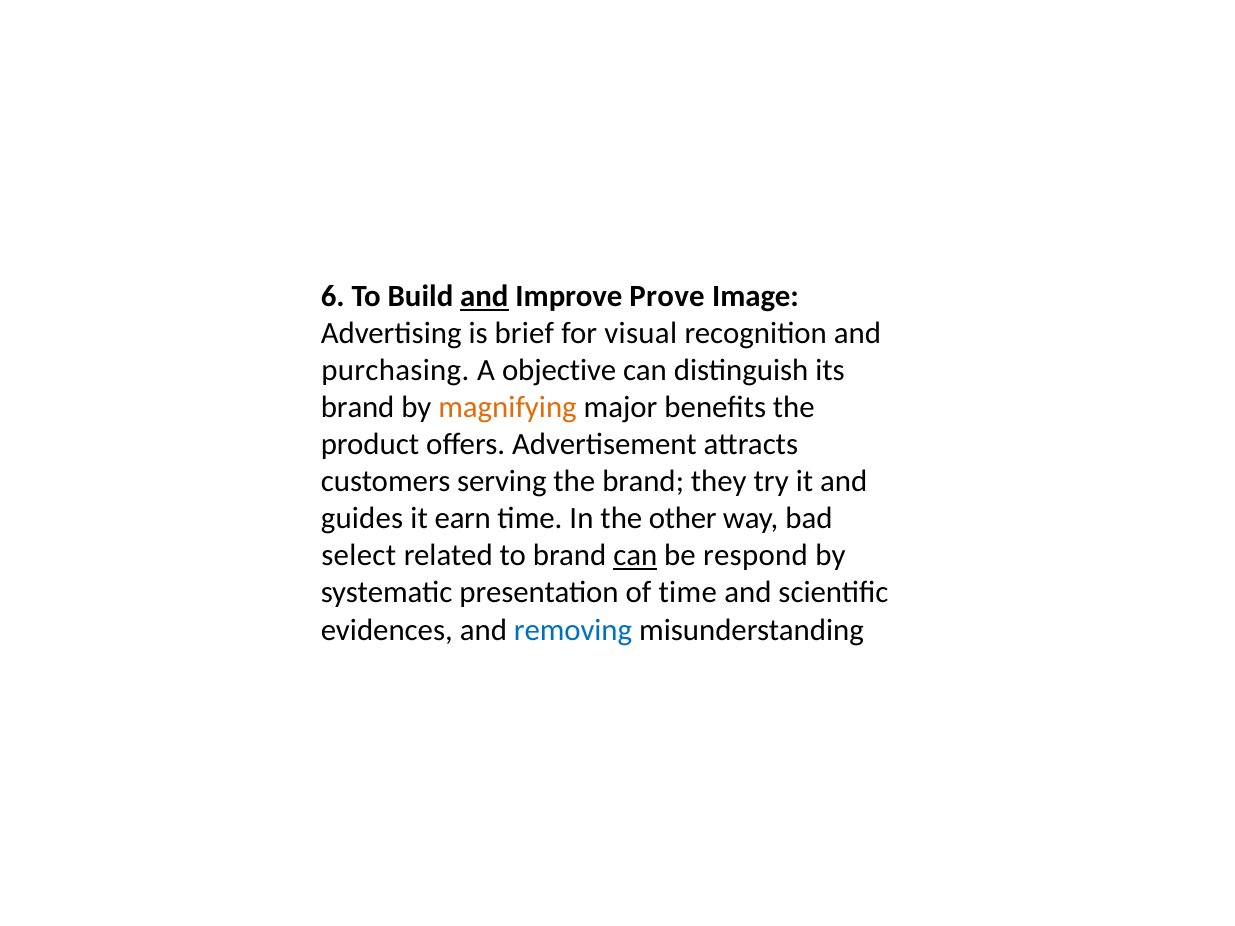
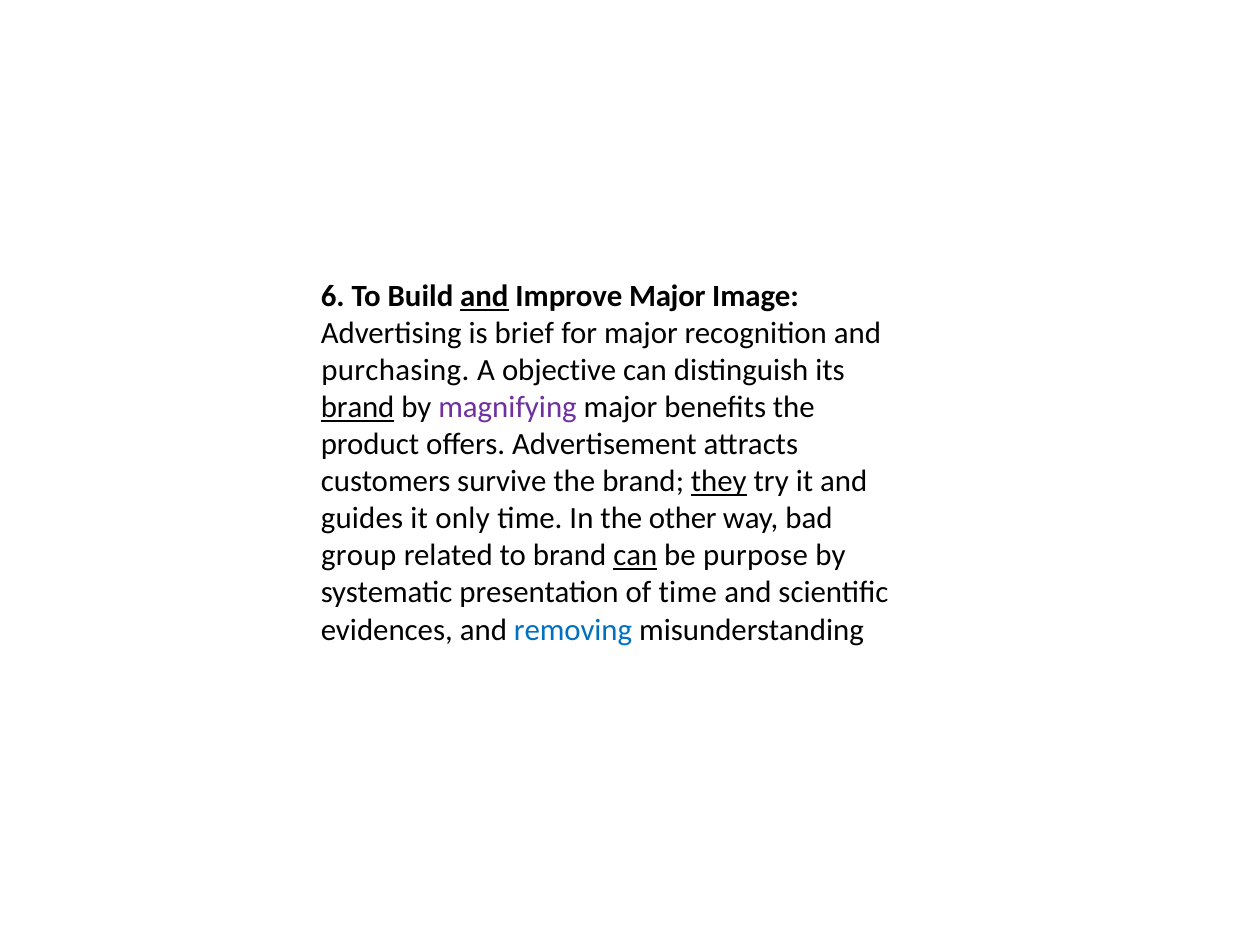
Improve Prove: Prove -> Major
for visual: visual -> major
brand at (358, 408) underline: none -> present
magnifying colour: orange -> purple
serving: serving -> survive
they underline: none -> present
earn: earn -> only
select: select -> group
respond: respond -> purpose
